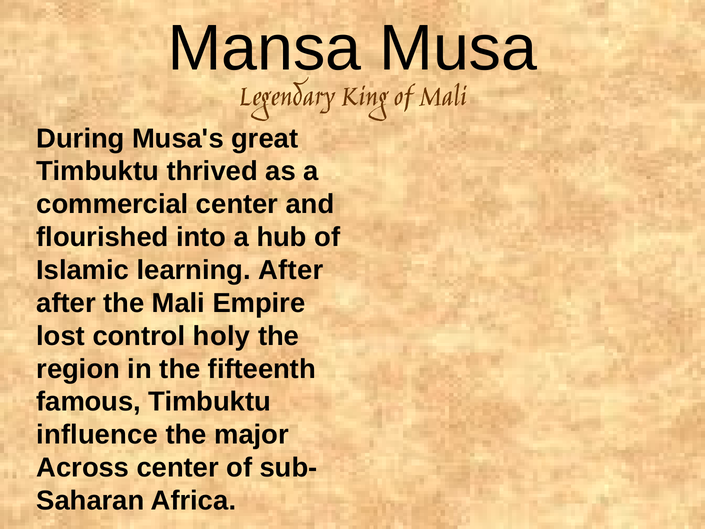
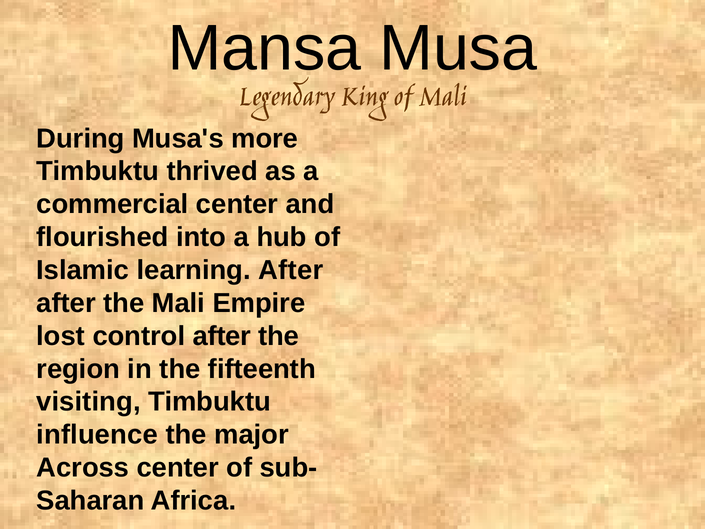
great: great -> more
control holy: holy -> after
famous: famous -> visiting
